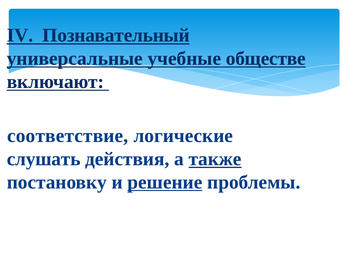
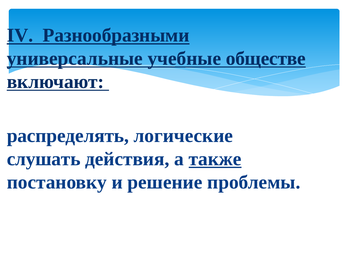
Познавательный: Познавательный -> Разнообразными
соответствие: соответствие -> распределять
решение underline: present -> none
